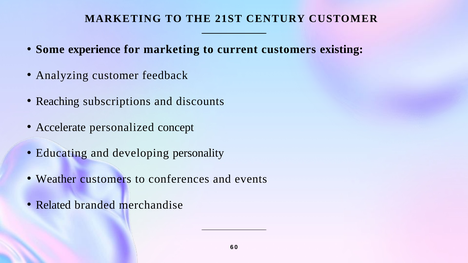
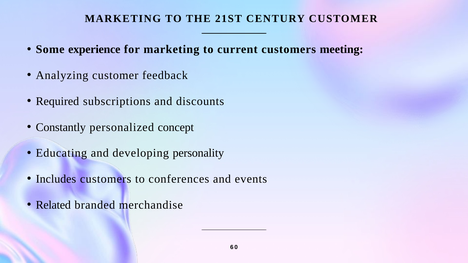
existing: existing -> meeting
Reaching: Reaching -> Required
Accelerate: Accelerate -> Constantly
Weather: Weather -> Includes
